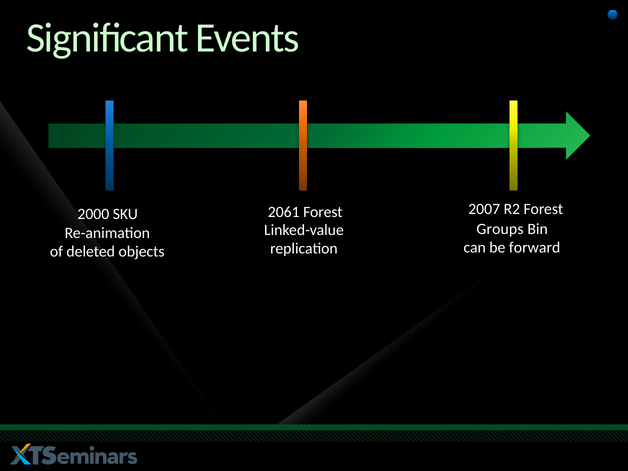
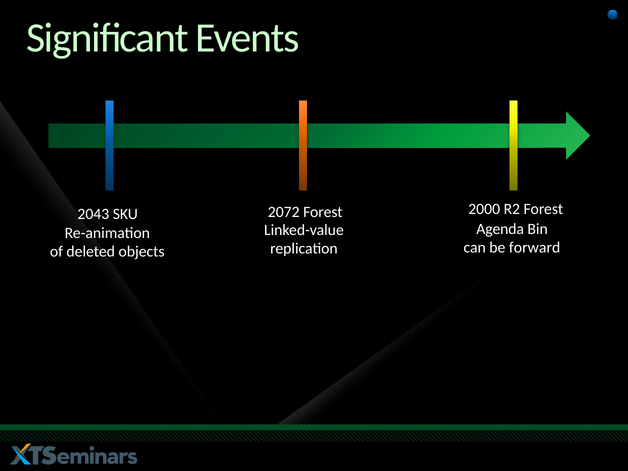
2007: 2007 -> 2000
2061: 2061 -> 2072
2000: 2000 -> 2043
Groups: Groups -> Agenda
